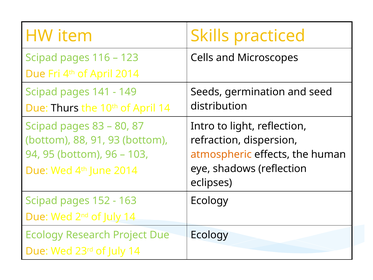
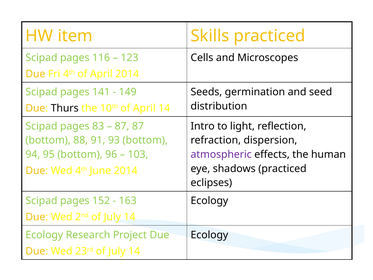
80 at (122, 126): 80 -> 87
atmospheric colour: orange -> purple
shadows reflection: reflection -> practiced
